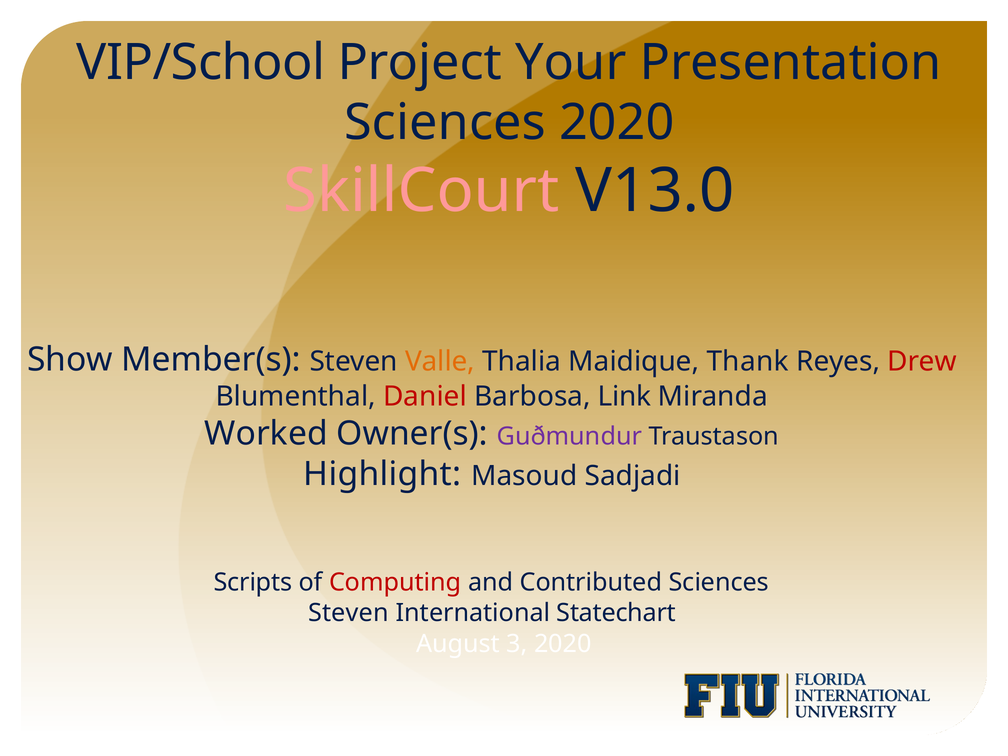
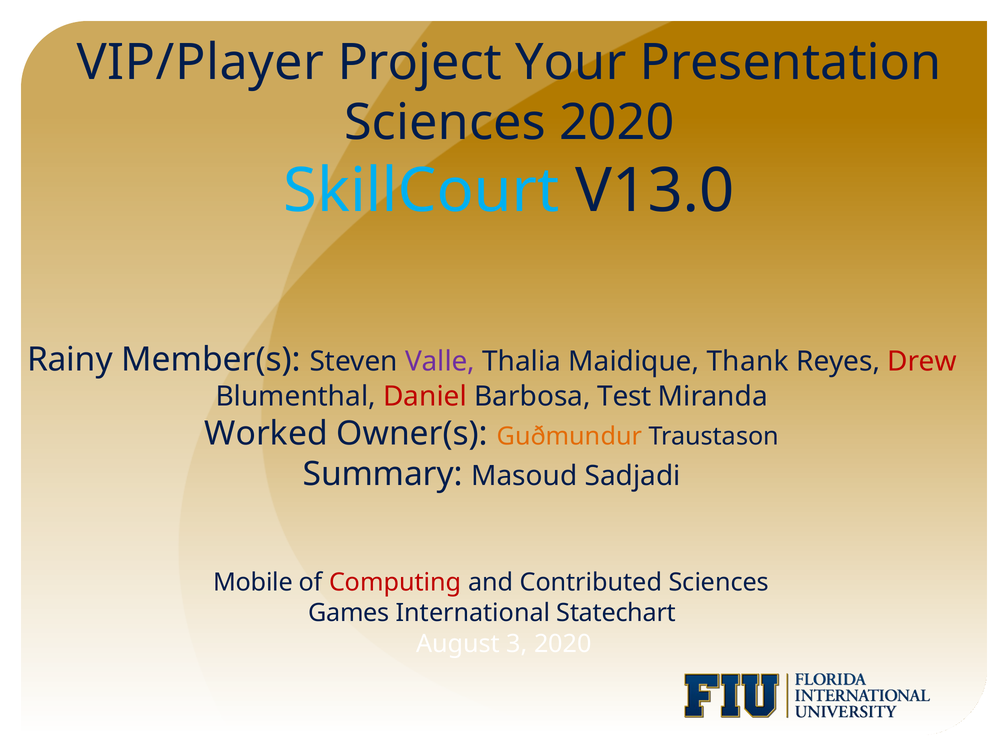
VIP/School: VIP/School -> VIP/Player
SkillCourt colour: pink -> light blue
Show: Show -> Rainy
Valle colour: orange -> purple
Link: Link -> Test
Guðmundur colour: purple -> orange
Highlight: Highlight -> Summary
Scripts: Scripts -> Mobile
Steven at (349, 613): Steven -> Games
